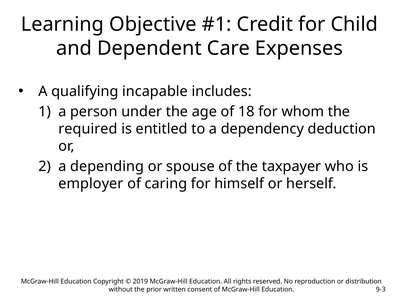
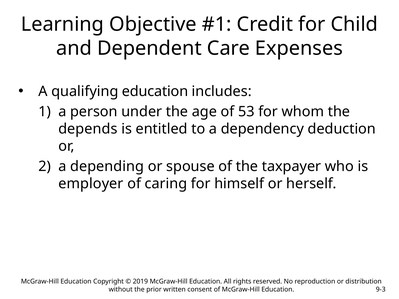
qualifying incapable: incapable -> education
18: 18 -> 53
required: required -> depends
